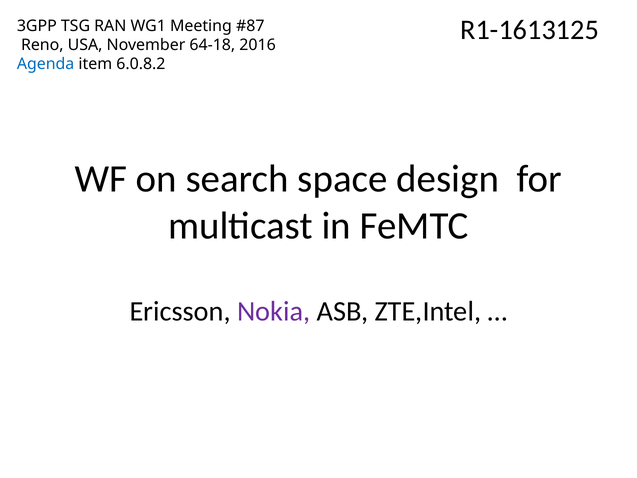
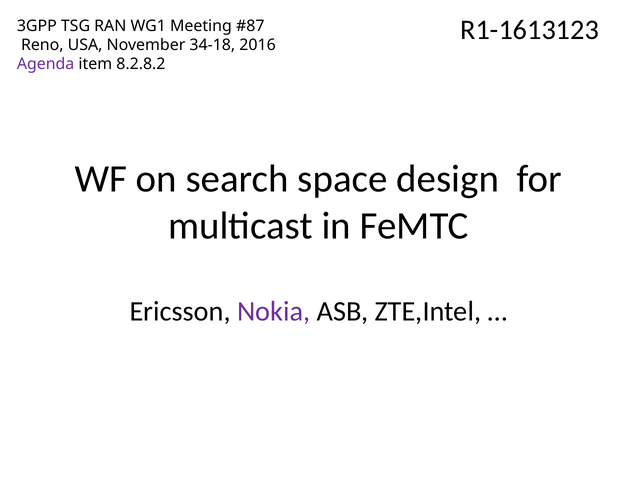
R1-1613125: R1-1613125 -> R1-1613123
64-18: 64-18 -> 34-18
Agenda colour: blue -> purple
6.0.8.2: 6.0.8.2 -> 8.2.8.2
